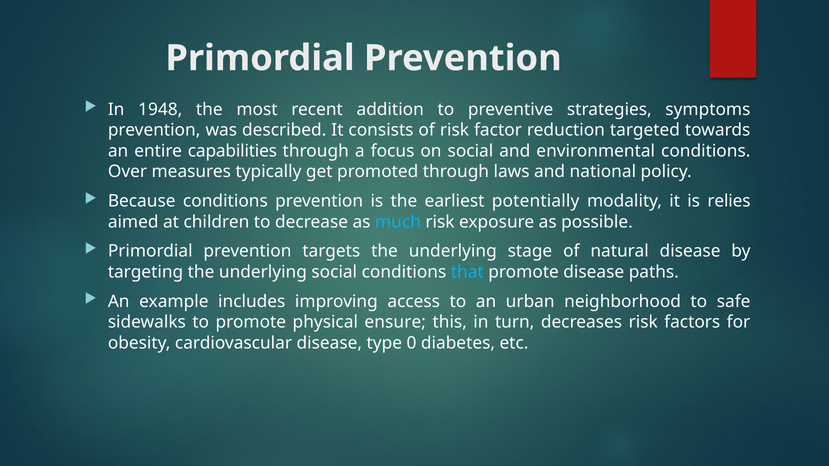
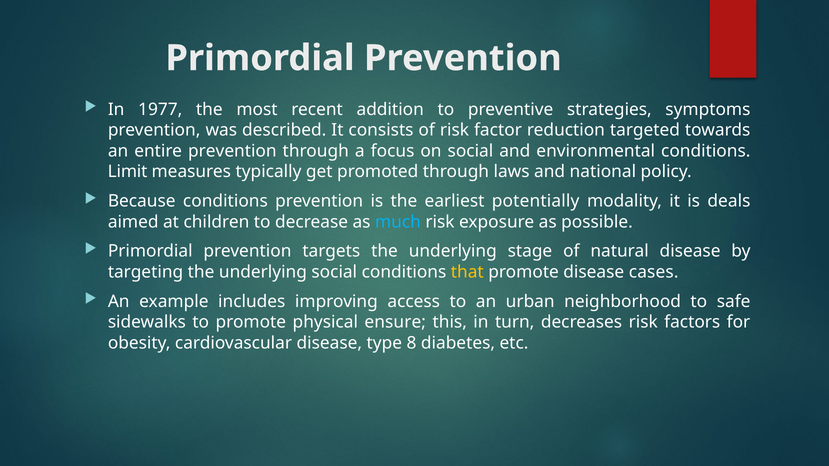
1948: 1948 -> 1977
entire capabilities: capabilities -> prevention
Over: Over -> Limit
relies: relies -> deals
that colour: light blue -> yellow
paths: paths -> cases
0: 0 -> 8
